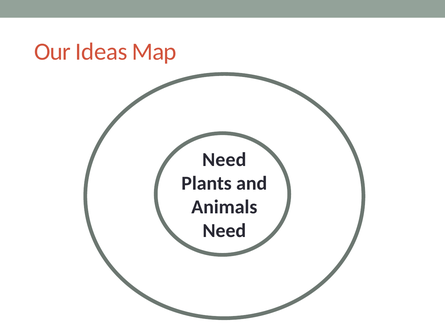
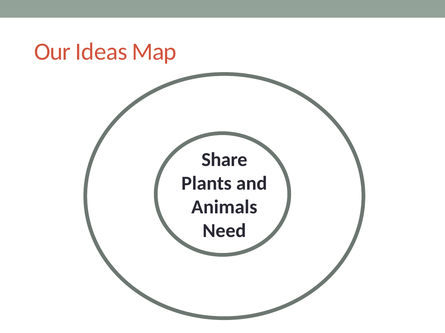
Need at (224, 160): Need -> Share
